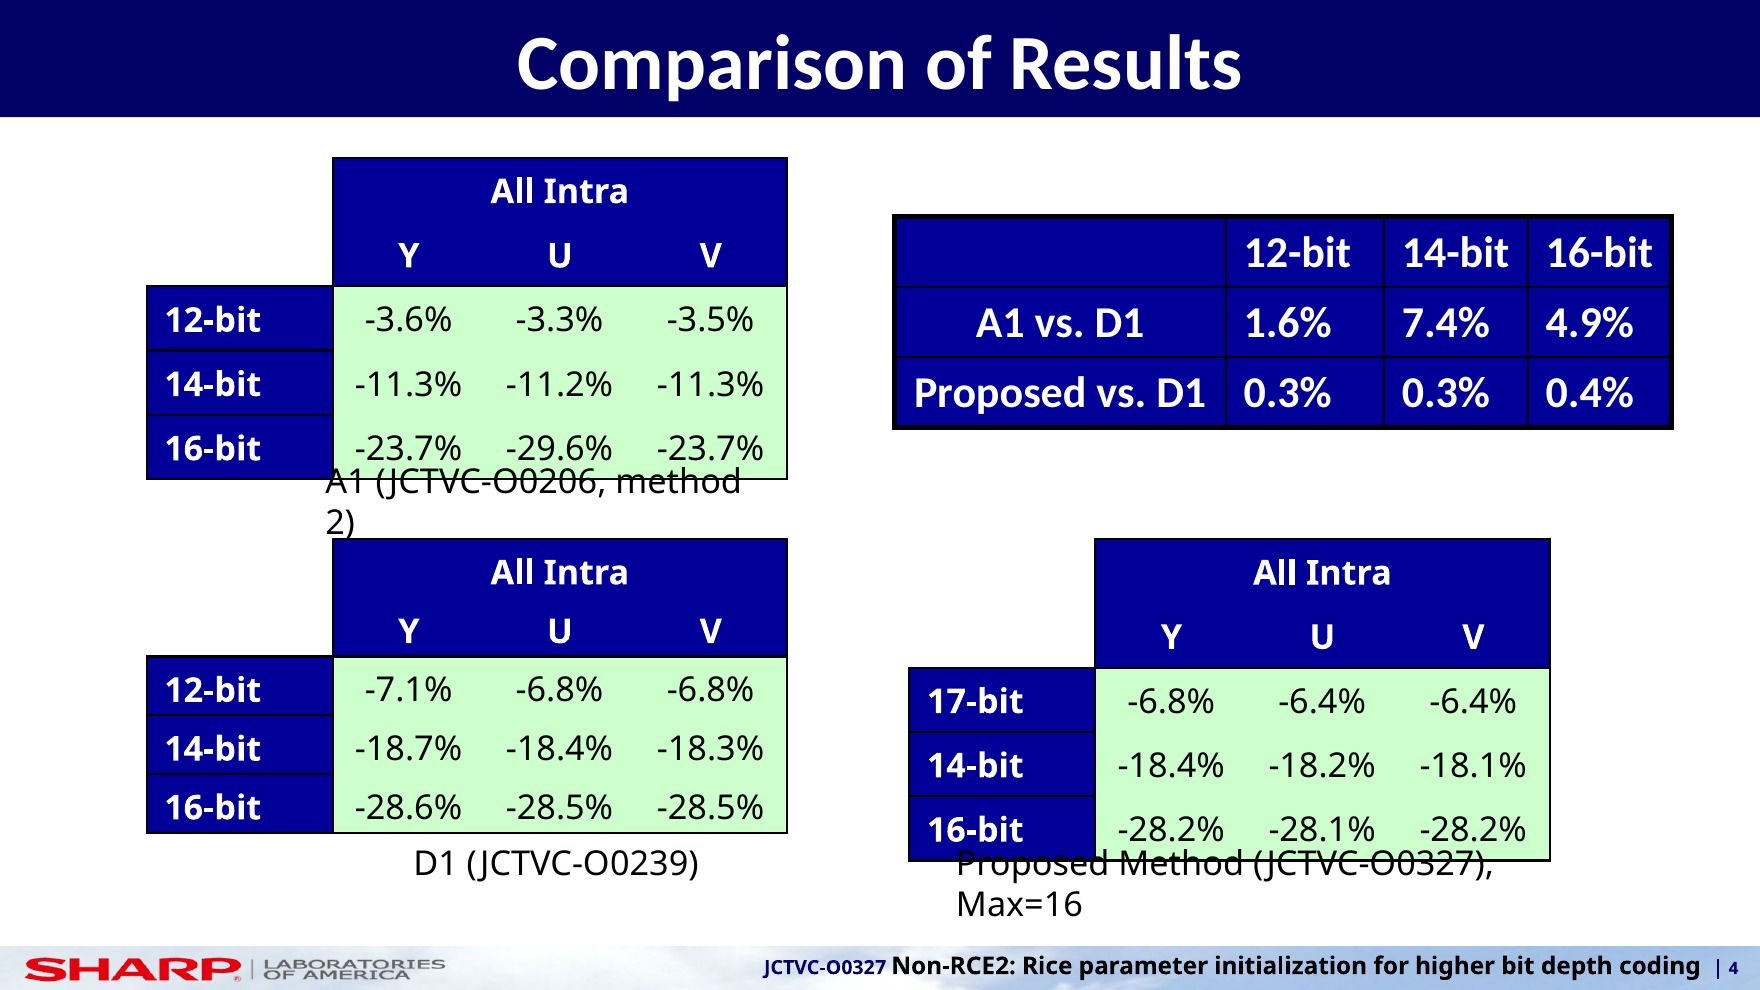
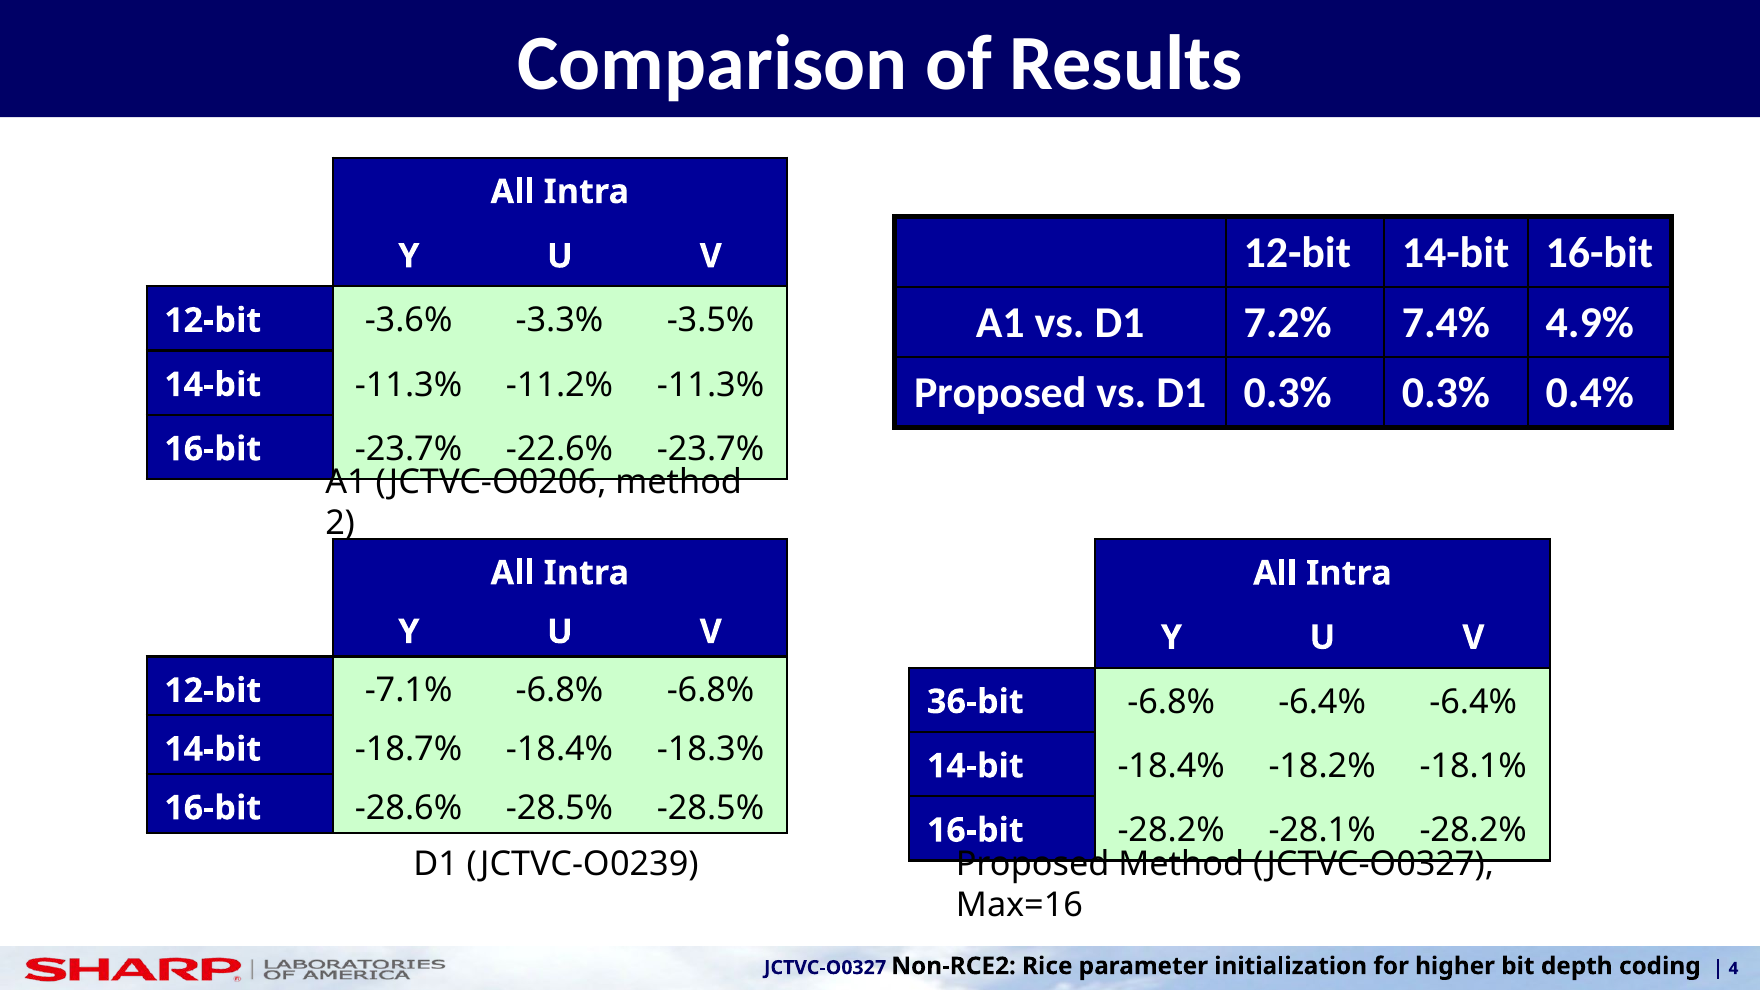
1.6%: 1.6% -> 7.2%
-29.6%: -29.6% -> -22.6%
17-bit: 17-bit -> 36-bit
